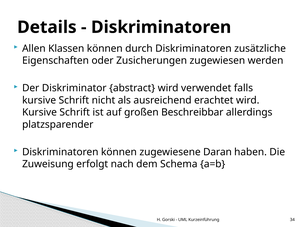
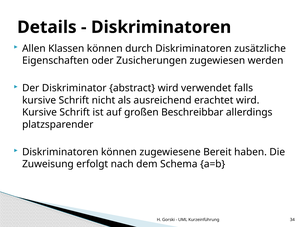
Daran: Daran -> Bereit
